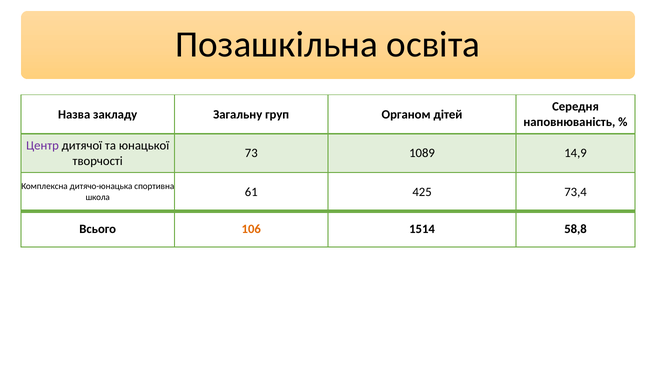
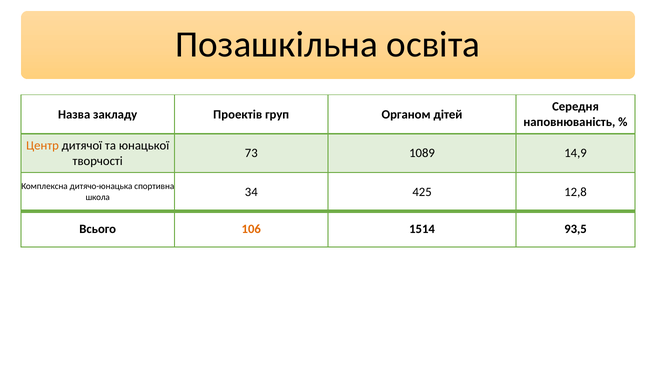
Загальну: Загальну -> Проектів
Центр colour: purple -> orange
61: 61 -> 34
73,4: 73,4 -> 12,8
58,8: 58,8 -> 93,5
